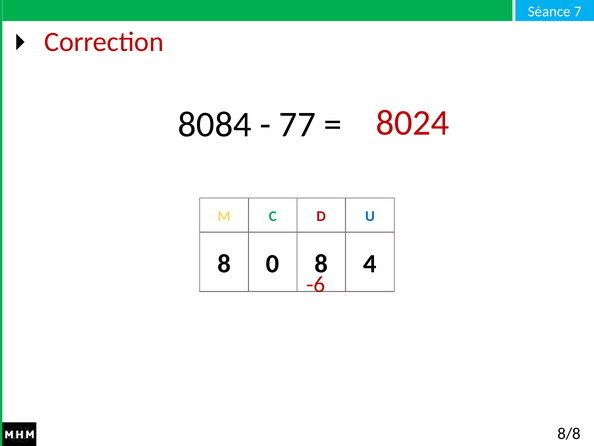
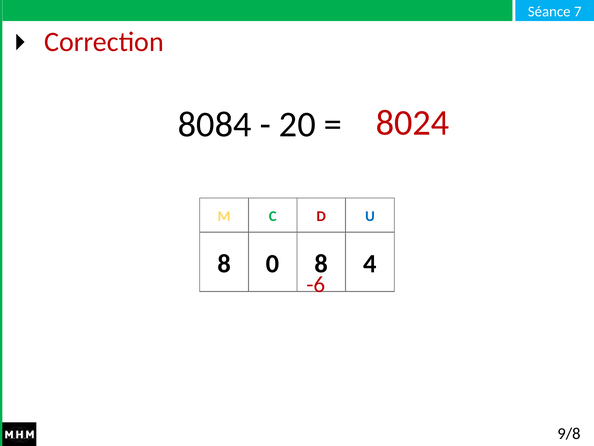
77: 77 -> 20
8/8: 8/8 -> 9/8
